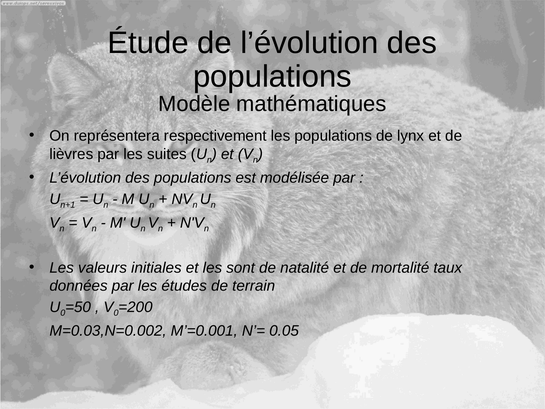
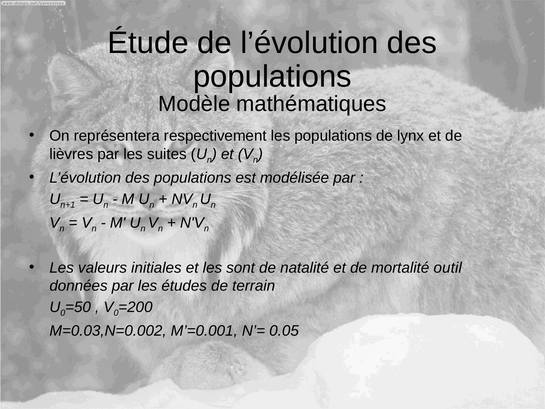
taux: taux -> outil
